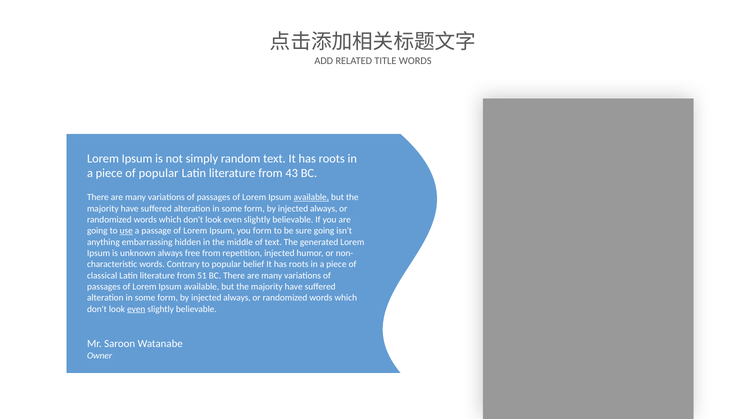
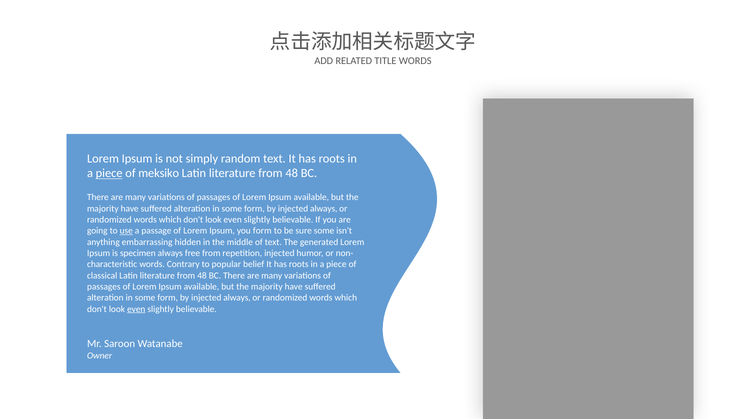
piece at (109, 174) underline: none -> present
of popular: popular -> meksiko
43 at (292, 174): 43 -> 48
available at (311, 198) underline: present -> none
sure going: going -> some
unknown: unknown -> specimen
51 at (202, 276): 51 -> 48
